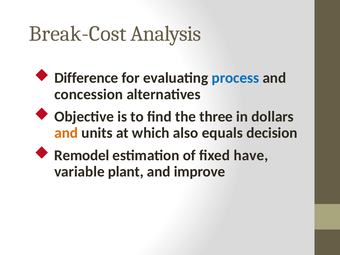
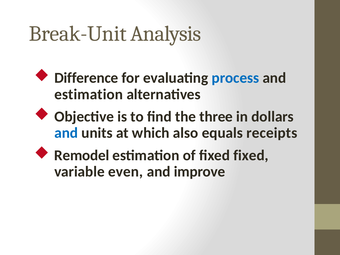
Break-Cost: Break-Cost -> Break-Unit
concession at (89, 94): concession -> estimation
and at (66, 133) colour: orange -> blue
decision: decision -> receipts
fixed have: have -> fixed
plant: plant -> even
